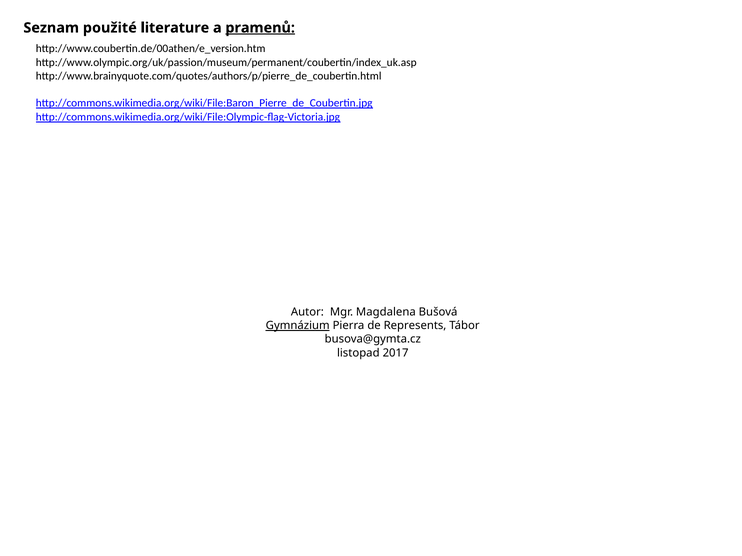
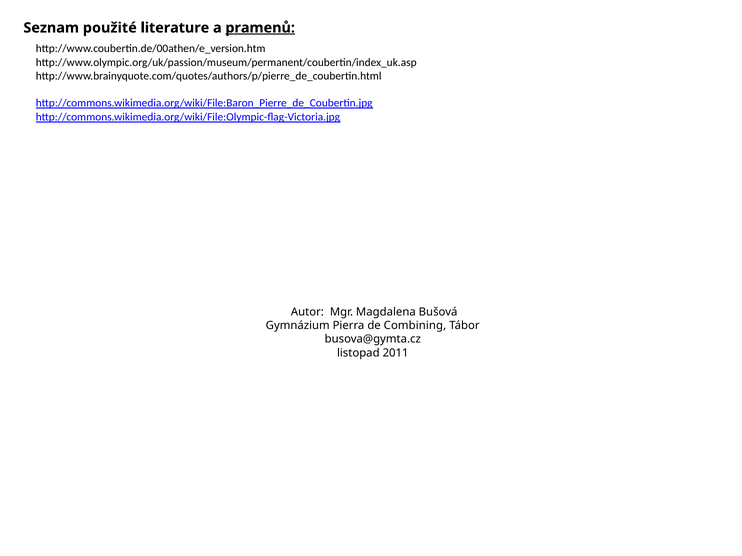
Gymnázium underline: present -> none
Represents: Represents -> Combining
2017: 2017 -> 2011
